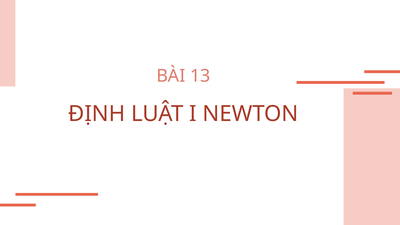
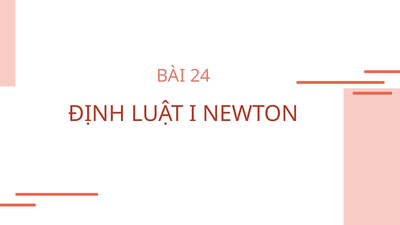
13: 13 -> 24
